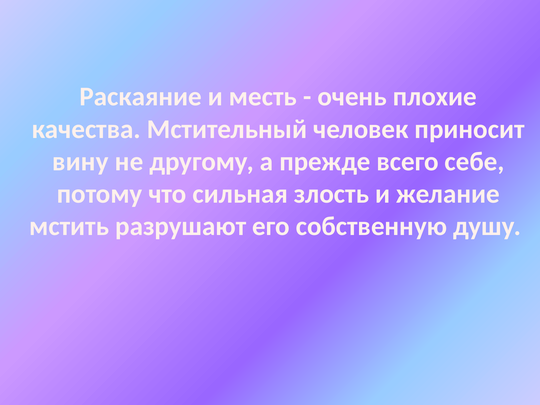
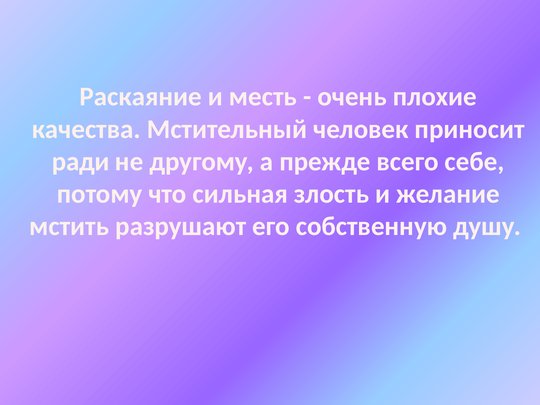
вину: вину -> ради
